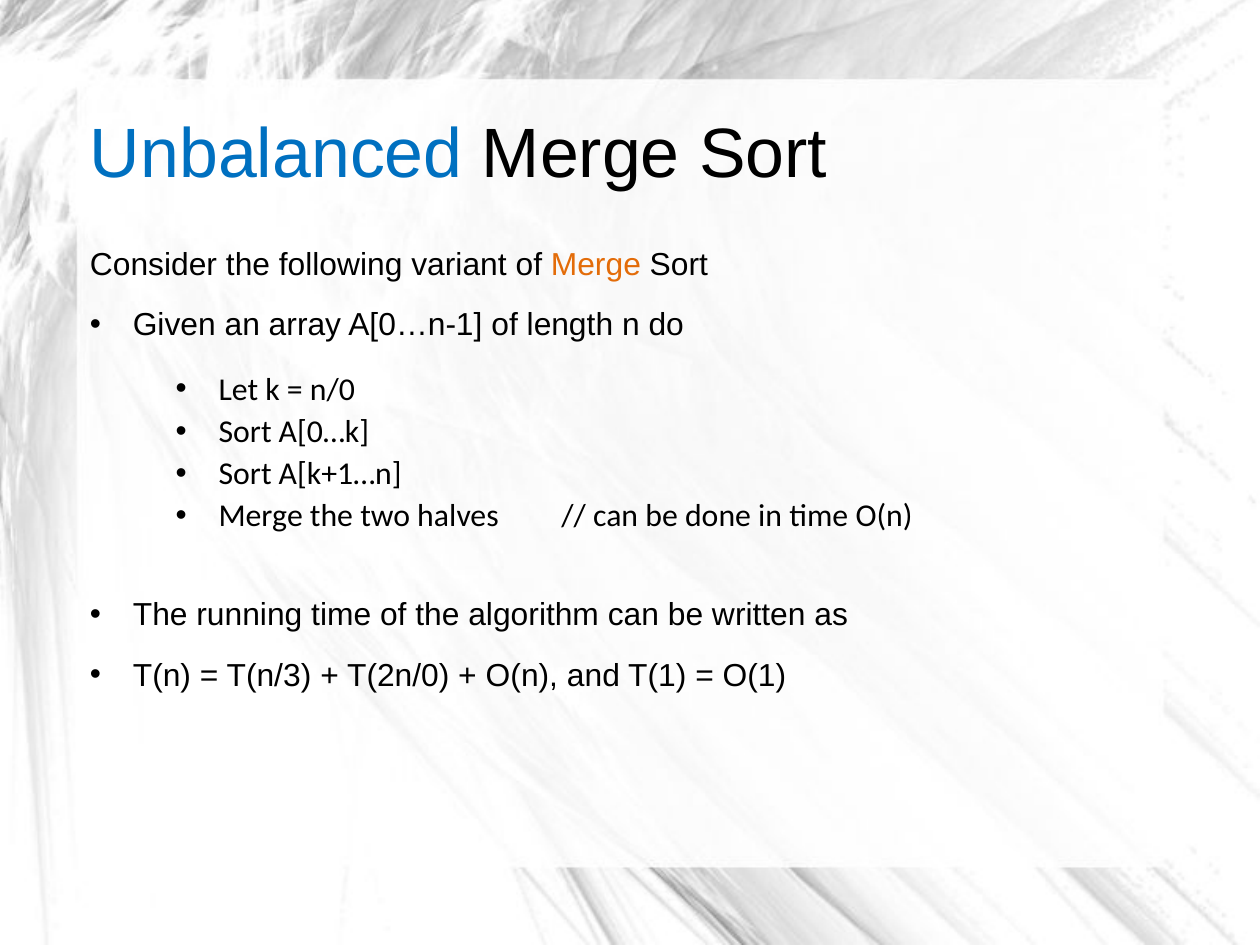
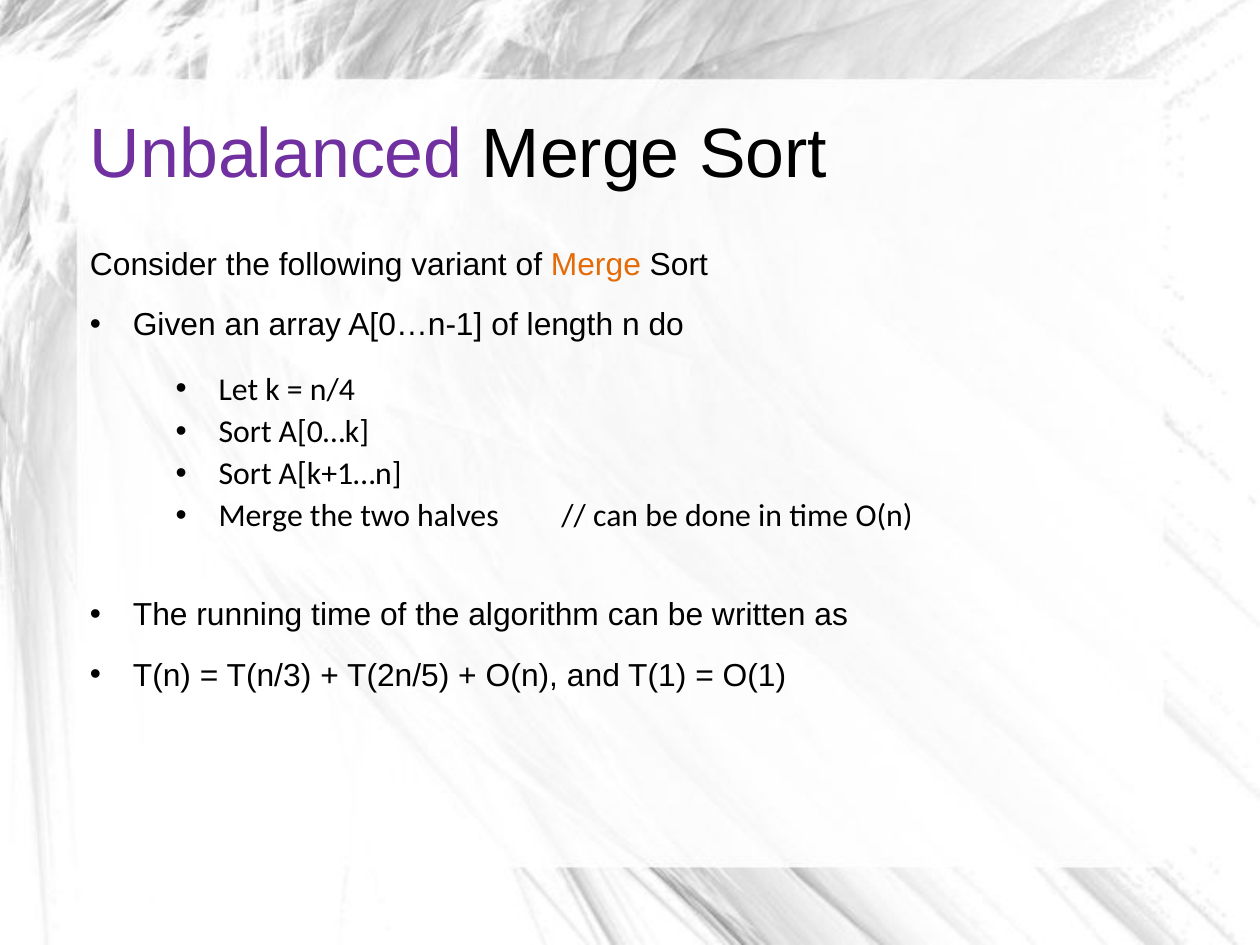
Unbalanced colour: blue -> purple
n/0: n/0 -> n/4
T(2n/0: T(2n/0 -> T(2n/5
